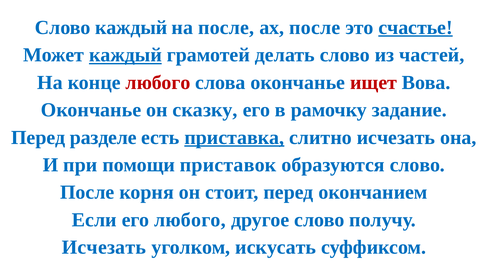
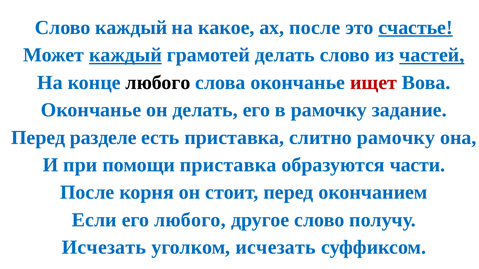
на после: после -> какое
частей underline: none -> present
любого at (158, 83) colour: red -> black
он сказку: сказку -> делать
приставка at (234, 138) underline: present -> none
слитно исчезать: исчезать -> рамочку
помощи приставок: приставок -> приставка
образуются слово: слово -> части
уголком искусать: искусать -> исчезать
